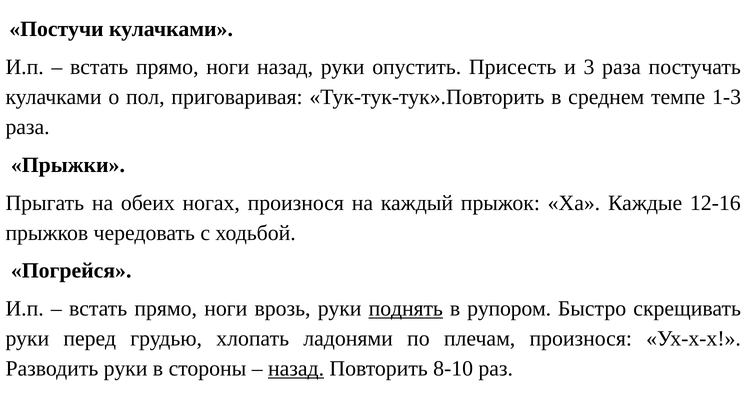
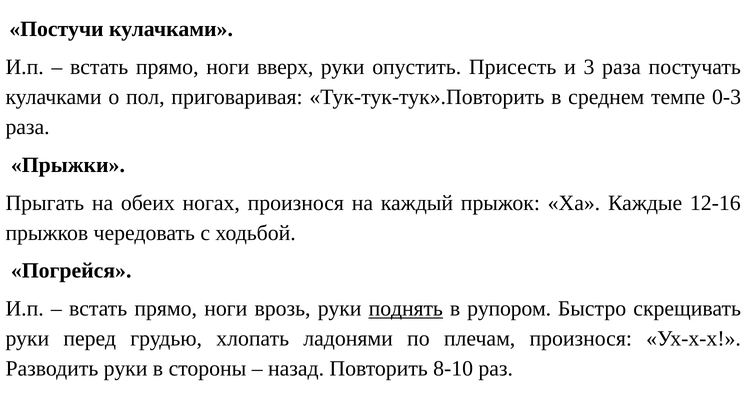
ноги назад: назад -> вверх
1-3: 1-3 -> 0-3
назад at (296, 369) underline: present -> none
